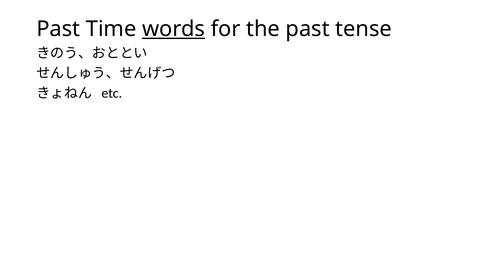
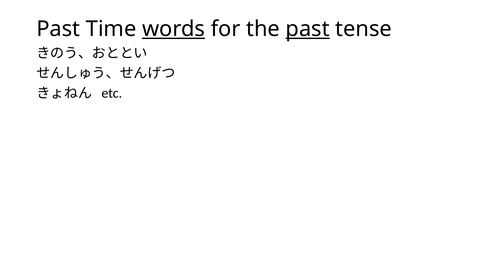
past at (308, 29) underline: none -> present
